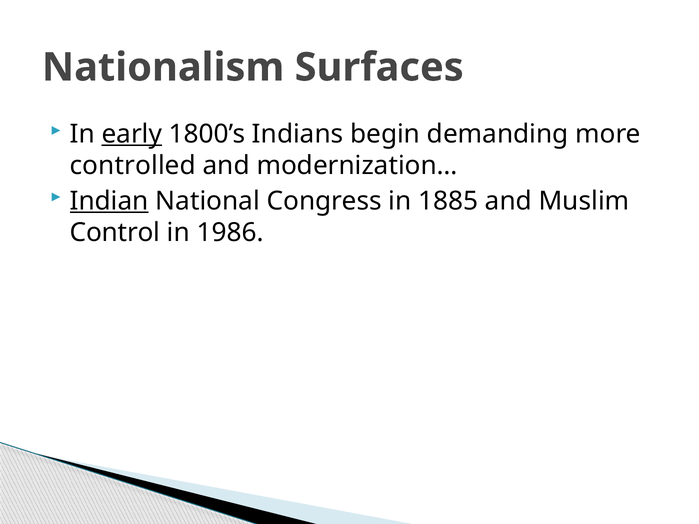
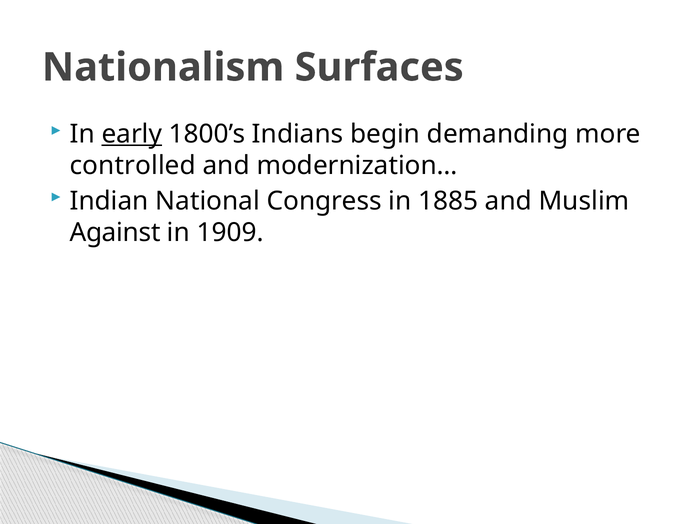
Indian underline: present -> none
Control: Control -> Against
1986: 1986 -> 1909
